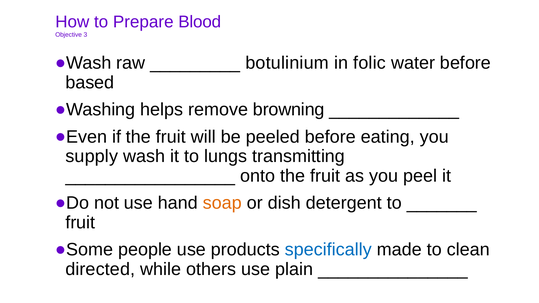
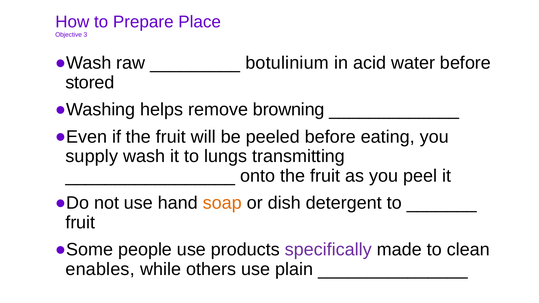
Blood: Blood -> Place
folic: folic -> acid
based: based -> stored
specifically colour: blue -> purple
directed: directed -> enables
